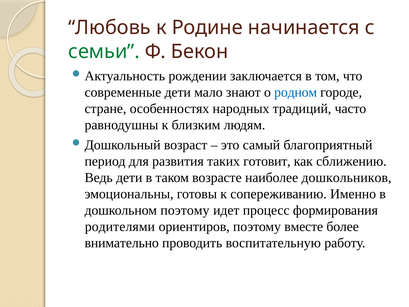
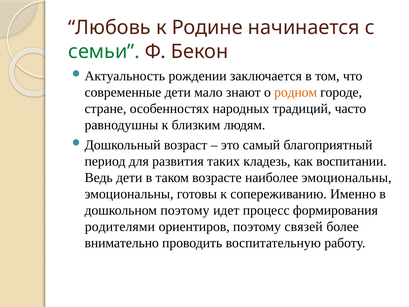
родном colour: blue -> orange
готовит: готовит -> кладезь
сближению: сближению -> воспитании
наиболее дошкольников: дошкольников -> эмоциональны
вместе: вместе -> связей
